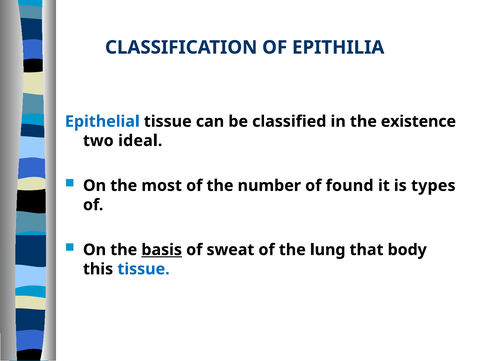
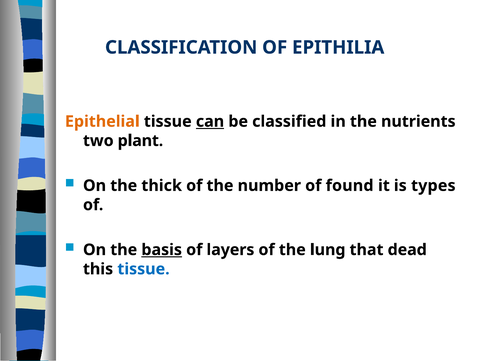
Epithelial colour: blue -> orange
can underline: none -> present
existence: existence -> nutrients
ideal: ideal -> plant
most: most -> thick
sweat: sweat -> layers
body: body -> dead
